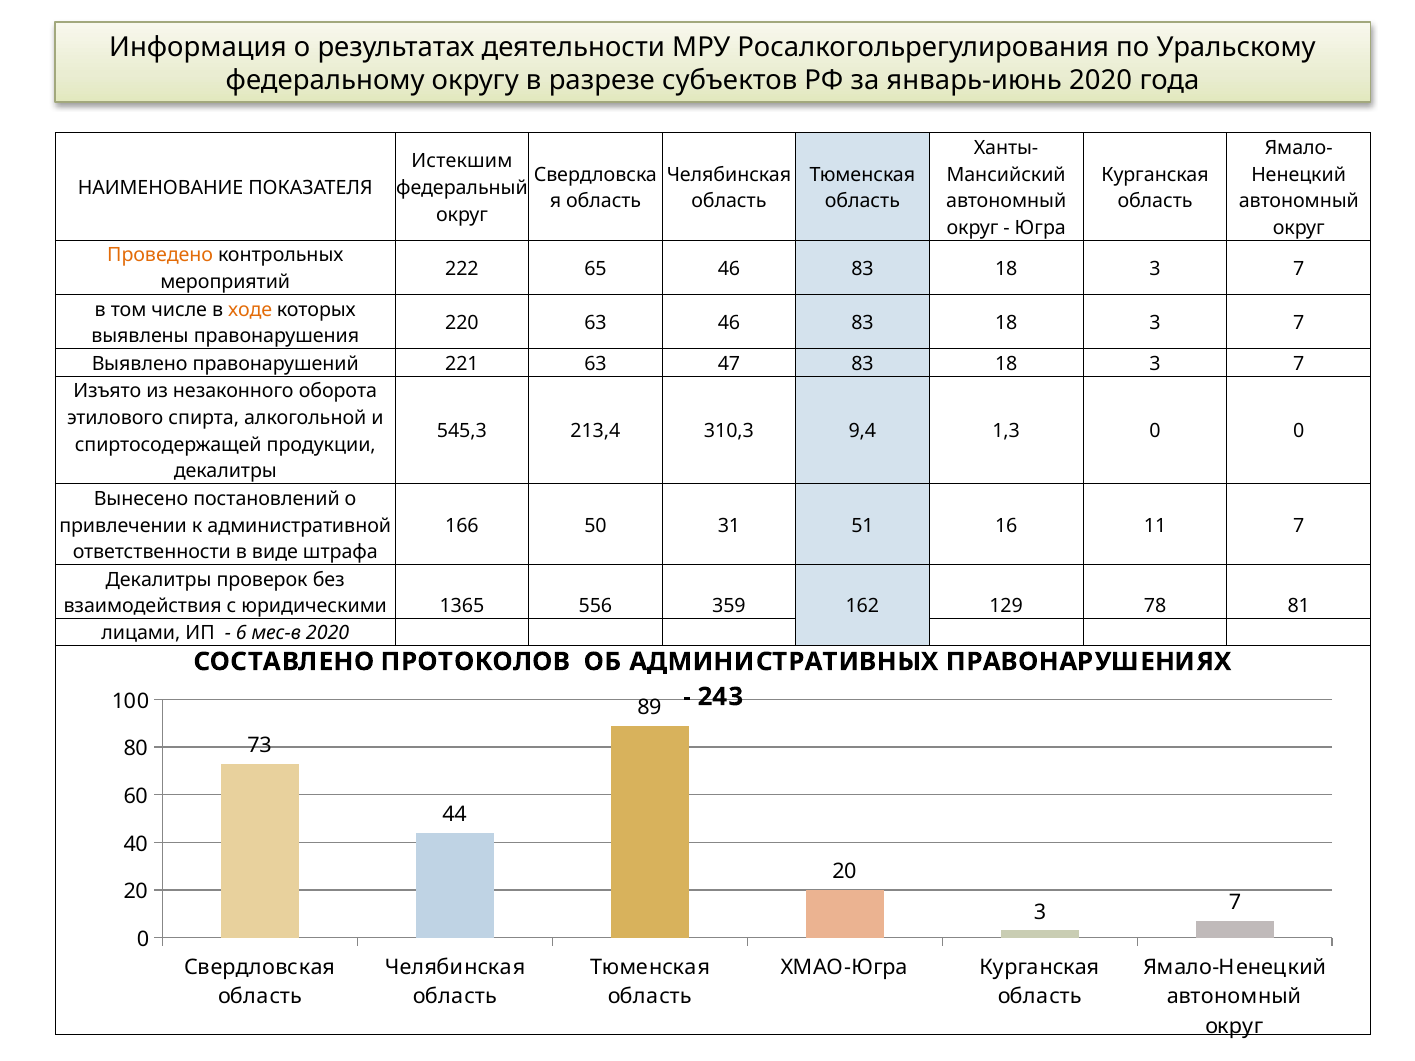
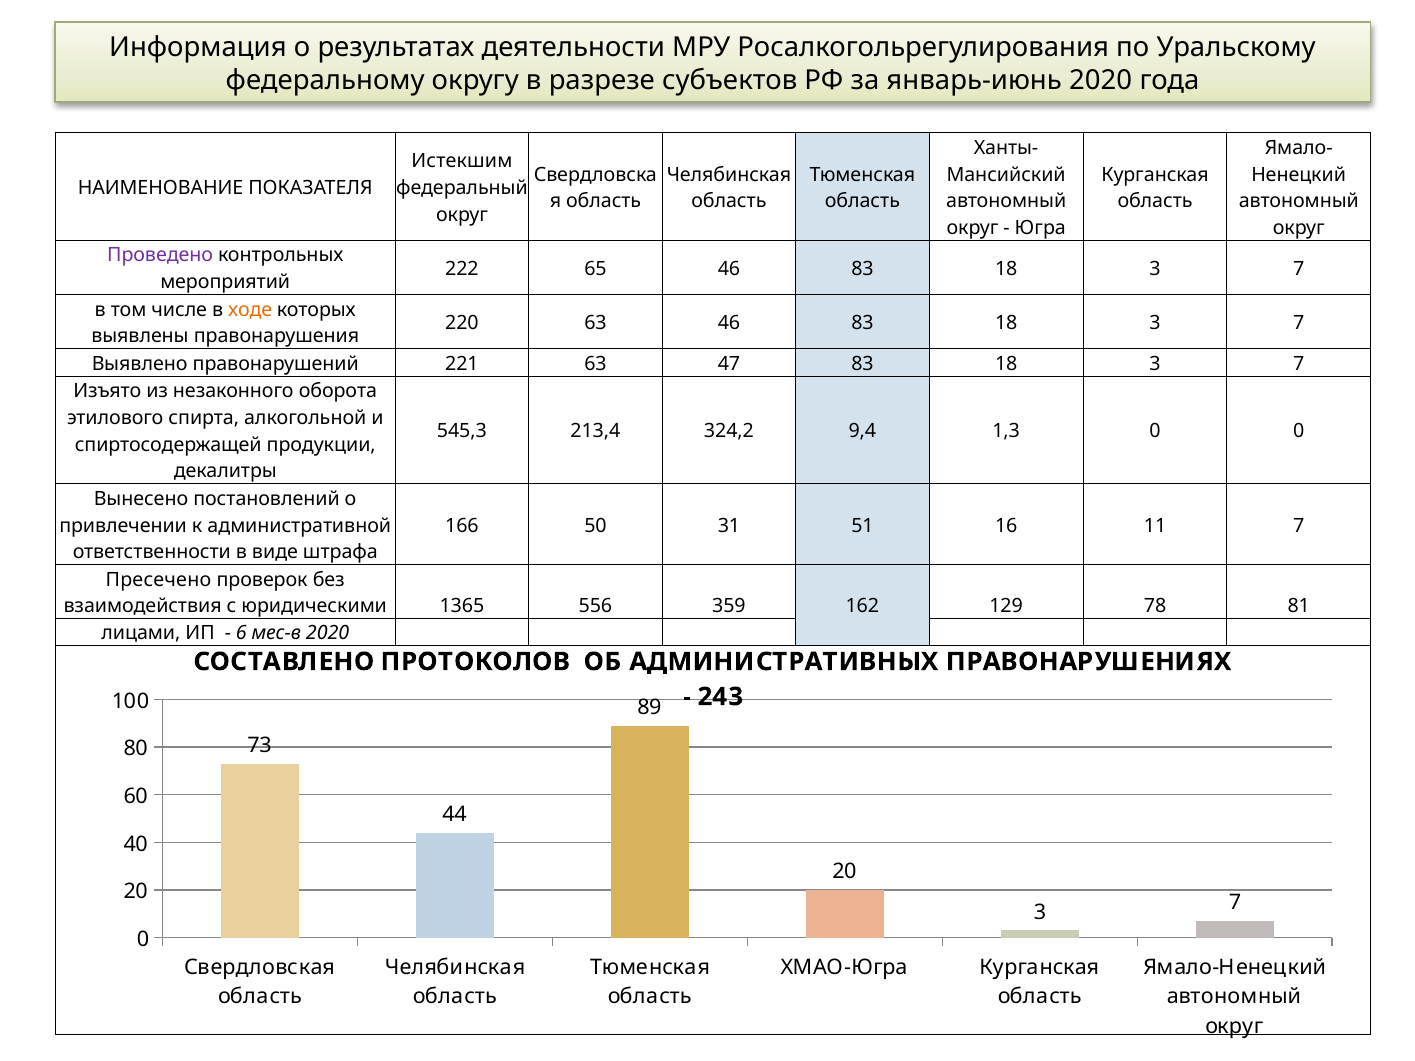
Проведено colour: orange -> purple
310,3: 310,3 -> 324,2
Декалитры at (159, 580): Декалитры -> Пресечено
